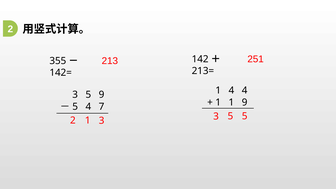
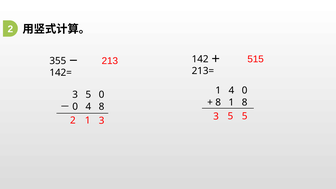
251: 251 -> 515
4 4: 4 -> 0
5 9: 9 -> 0
1 at (218, 102): 1 -> 8
1 9: 9 -> 8
5 at (75, 107): 5 -> 0
4 7: 7 -> 8
